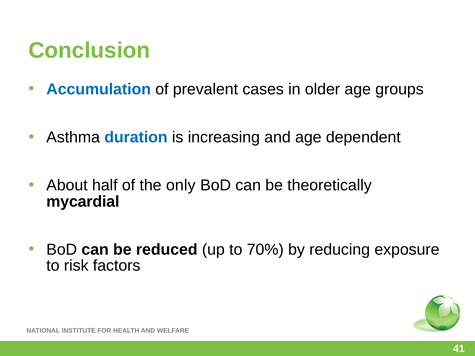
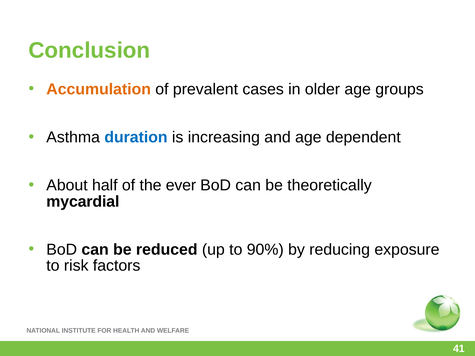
Accumulation colour: blue -> orange
only: only -> ever
70%: 70% -> 90%
